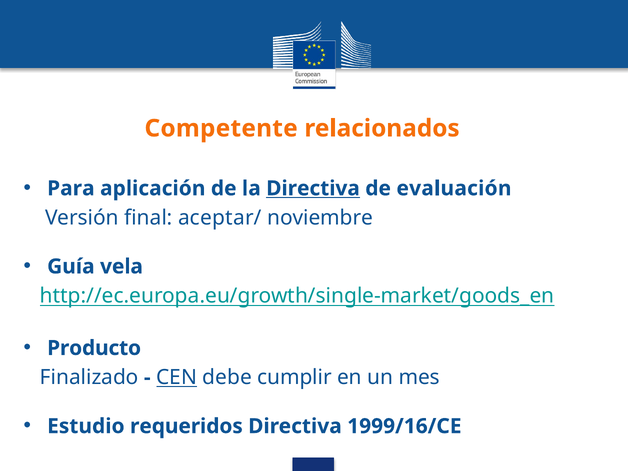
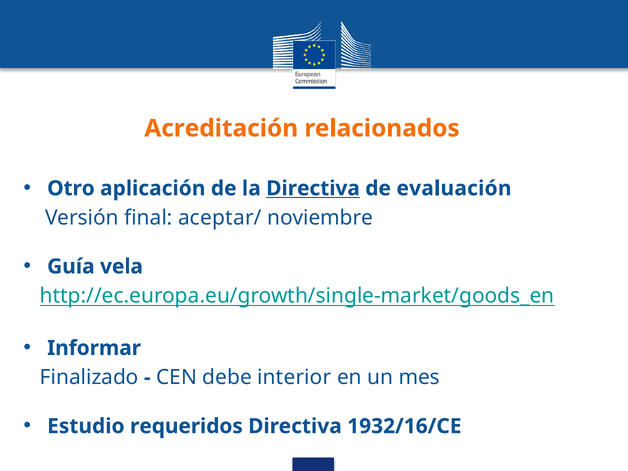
Competente: Competente -> Acreditación
Para: Para -> Otro
Producto: Producto -> Informar
CEN underline: present -> none
cumplir: cumplir -> interior
1999/16/CE: 1999/16/CE -> 1932/16/CE
